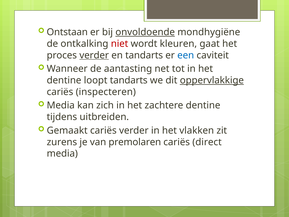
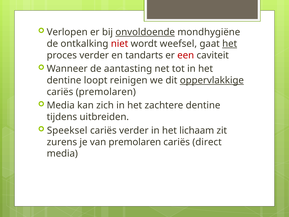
Ontstaan: Ontstaan -> Verlopen
kleuren: kleuren -> weefsel
het at (230, 44) underline: none -> present
verder at (94, 55) underline: present -> none
een colour: blue -> red
loopt tandarts: tandarts -> reinigen
cariës inspecteren: inspecteren -> premolaren
Gemaakt: Gemaakt -> Speeksel
vlakken: vlakken -> lichaam
